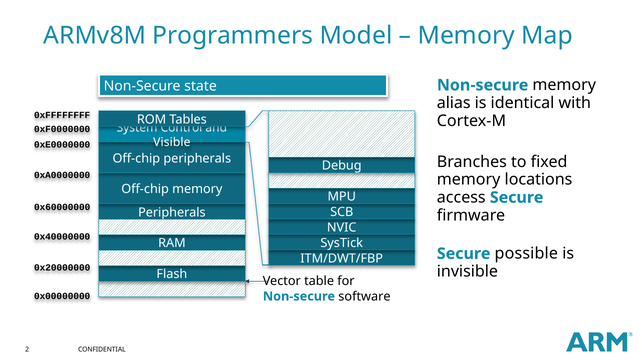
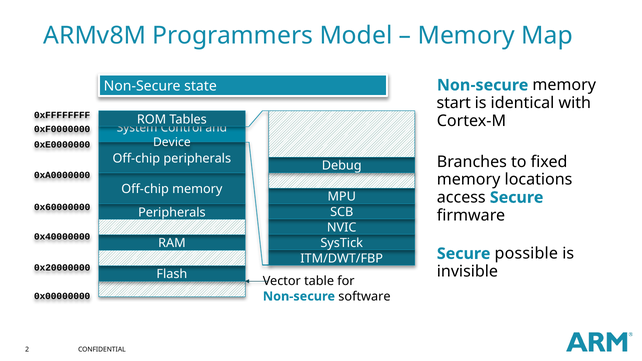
alias: alias -> start
Visible: Visible -> Device
